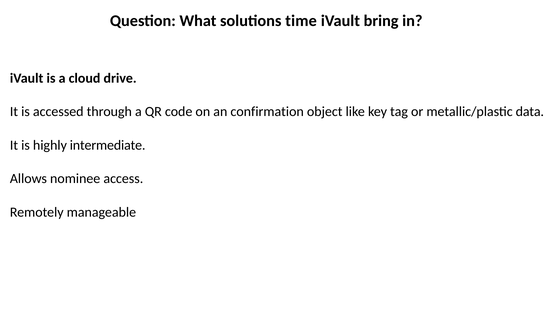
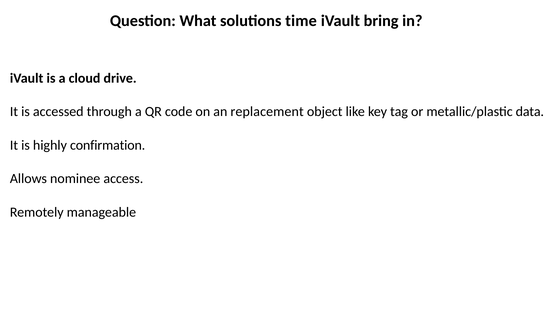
confirmation: confirmation -> replacement
intermediate: intermediate -> confirmation
